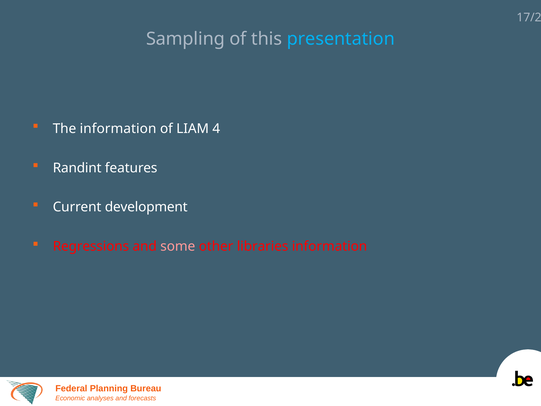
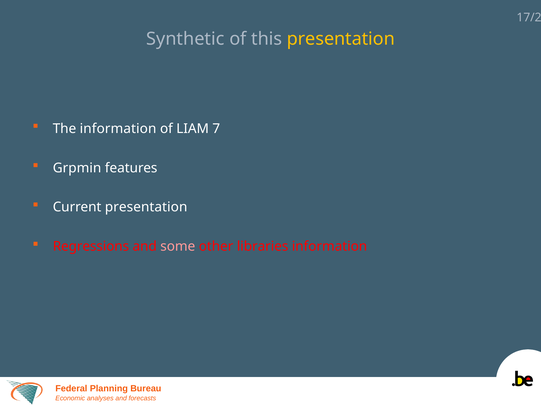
Sampling: Sampling -> Synthetic
presentation at (341, 39) colour: light blue -> yellow
4: 4 -> 7
Randint: Randint -> Grpmin
Current development: development -> presentation
